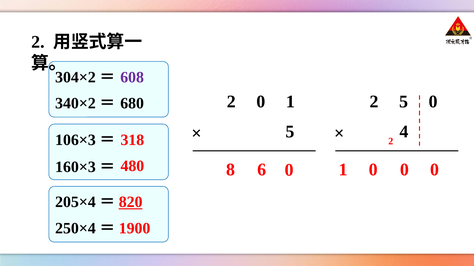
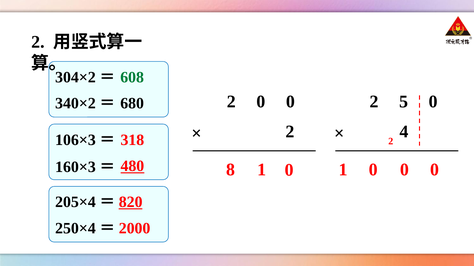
608 colour: purple -> green
1 at (290, 102): 1 -> 0
5 at (290, 132): 5 -> 2
480 underline: none -> present
8 6: 6 -> 1
1900: 1900 -> 2000
